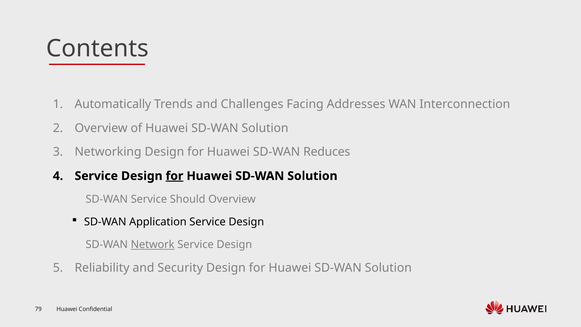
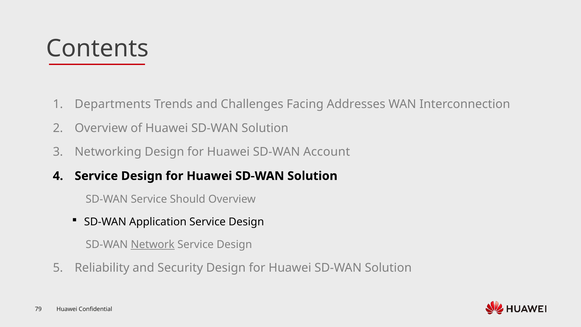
Automatically: Automatically -> Departments
Reduces: Reduces -> Account
for at (175, 176) underline: present -> none
